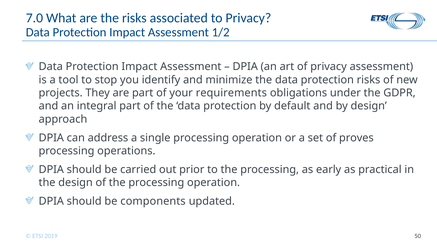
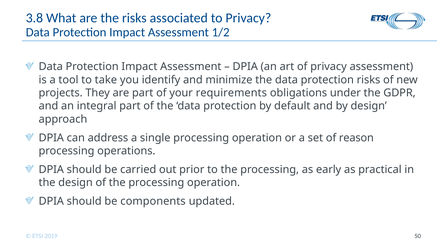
7.0: 7.0 -> 3.8
stop: stop -> take
proves: proves -> reason
